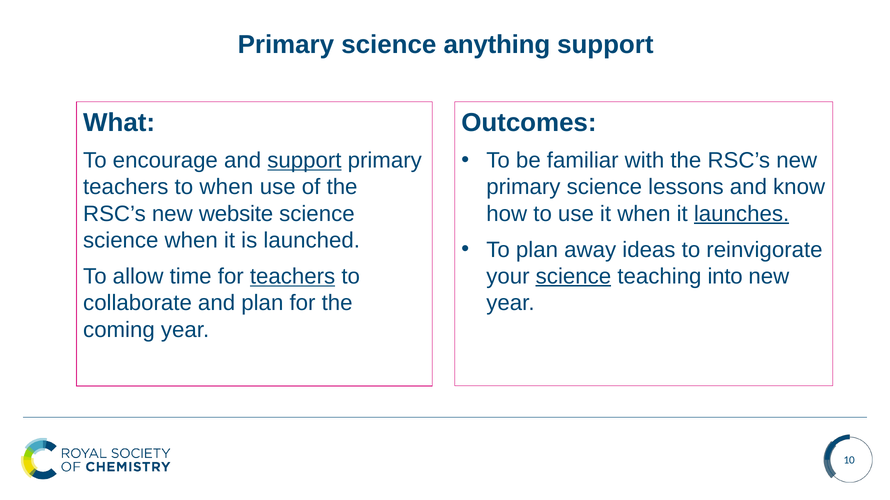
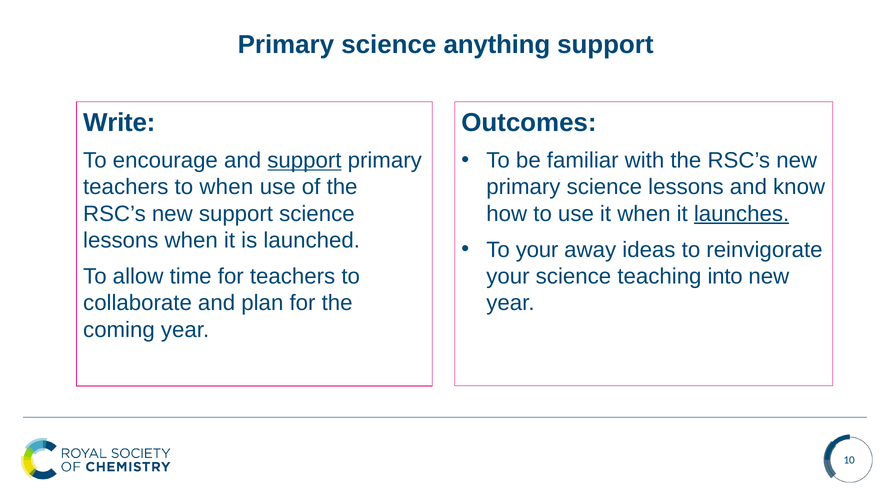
What: What -> Write
new website: website -> support
science at (121, 241): science -> lessons
To plan: plan -> your
science at (573, 277) underline: present -> none
teachers at (293, 277) underline: present -> none
